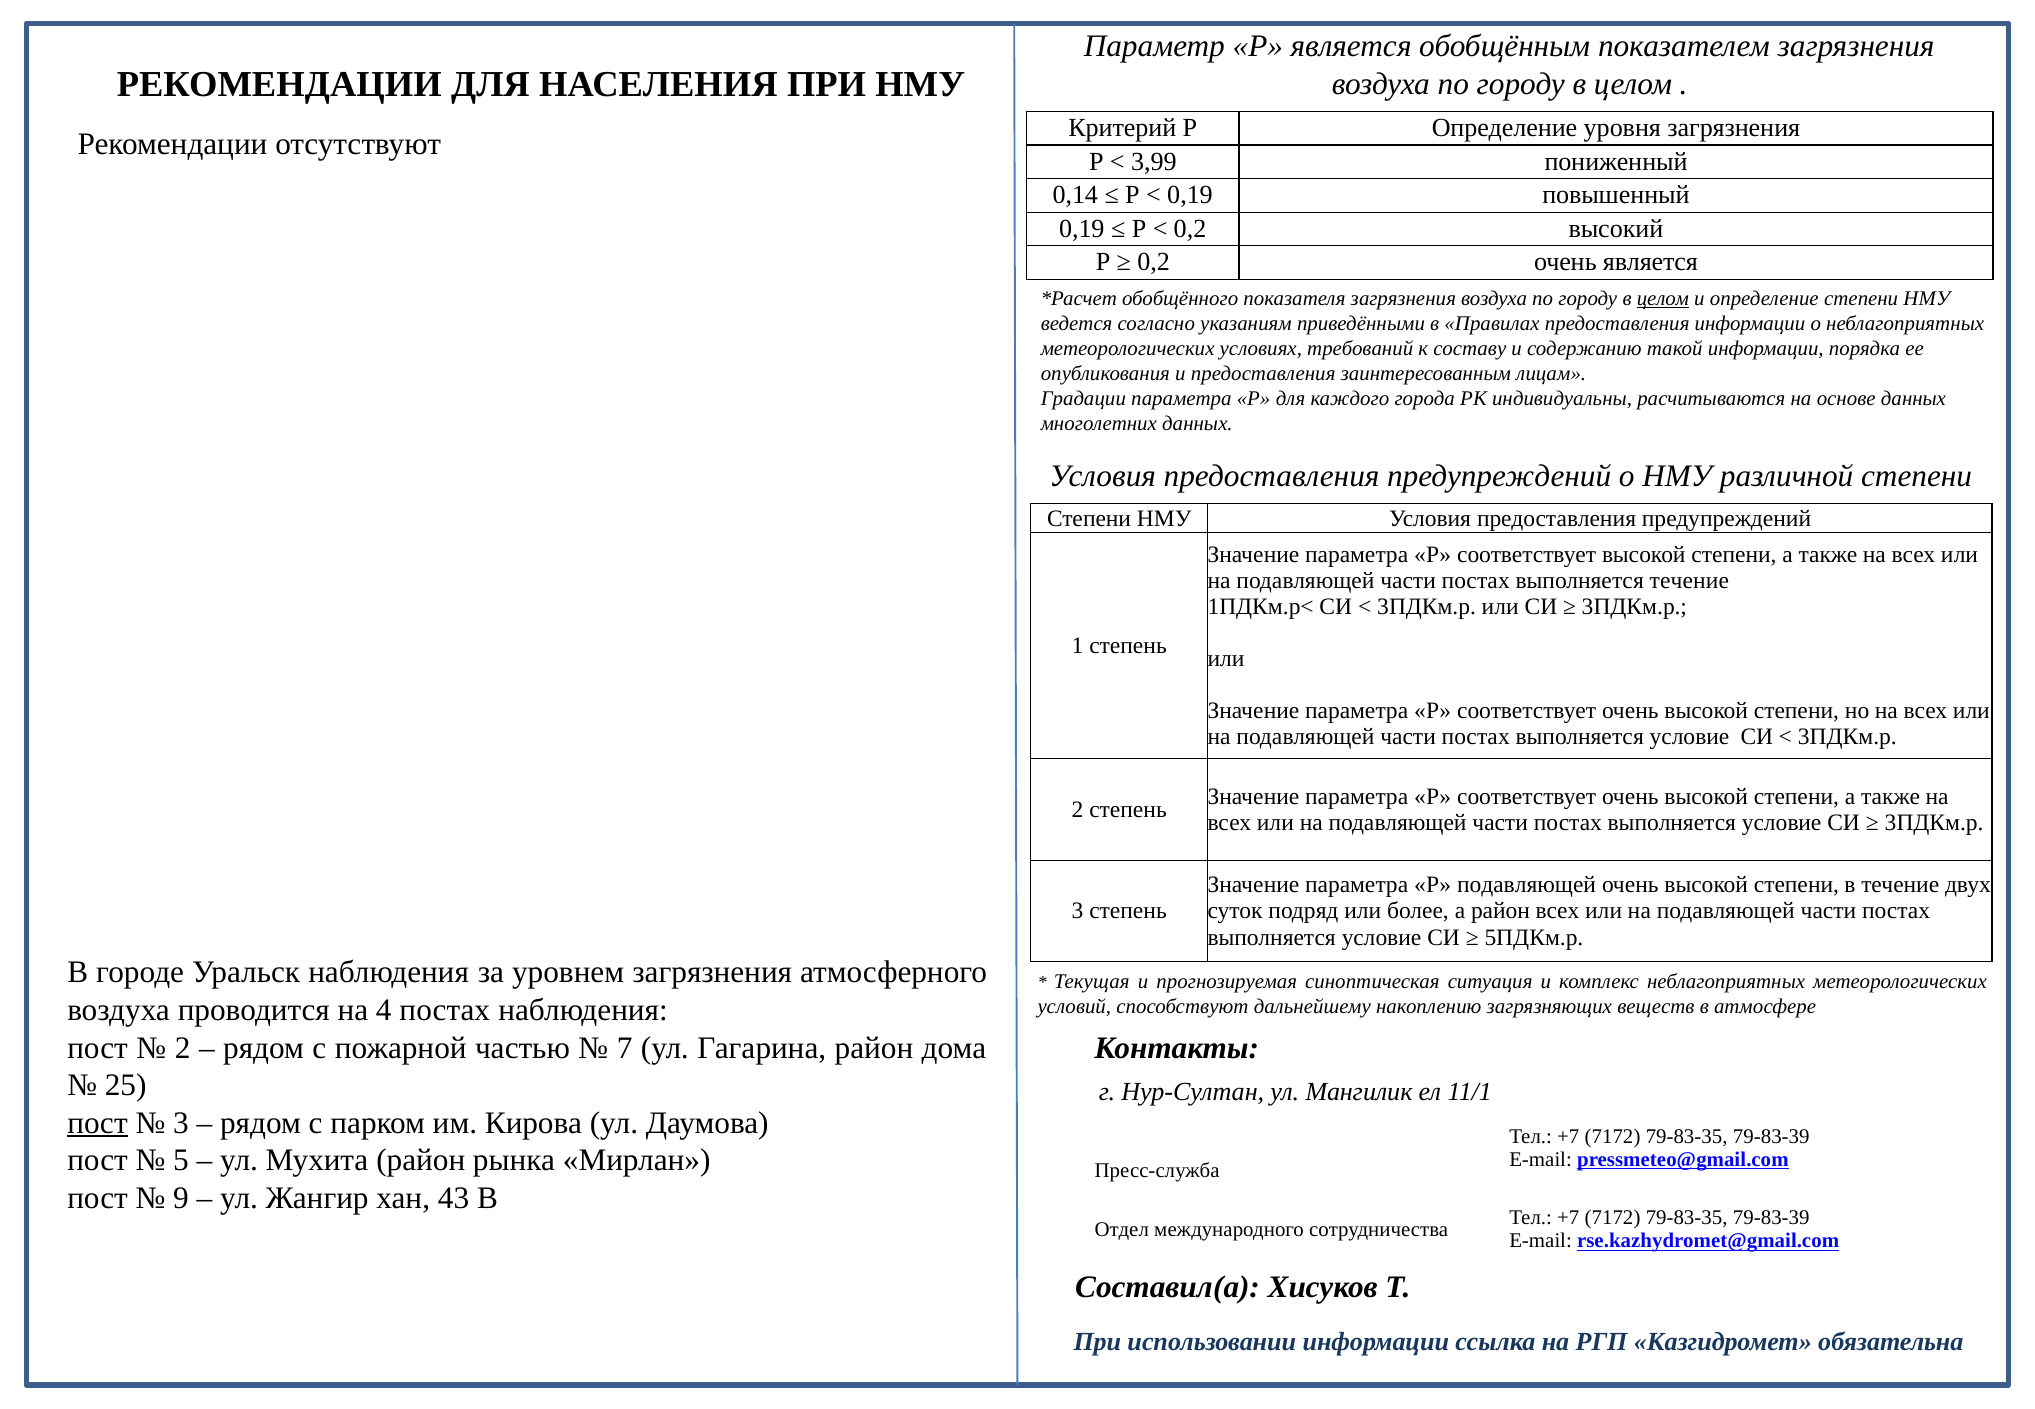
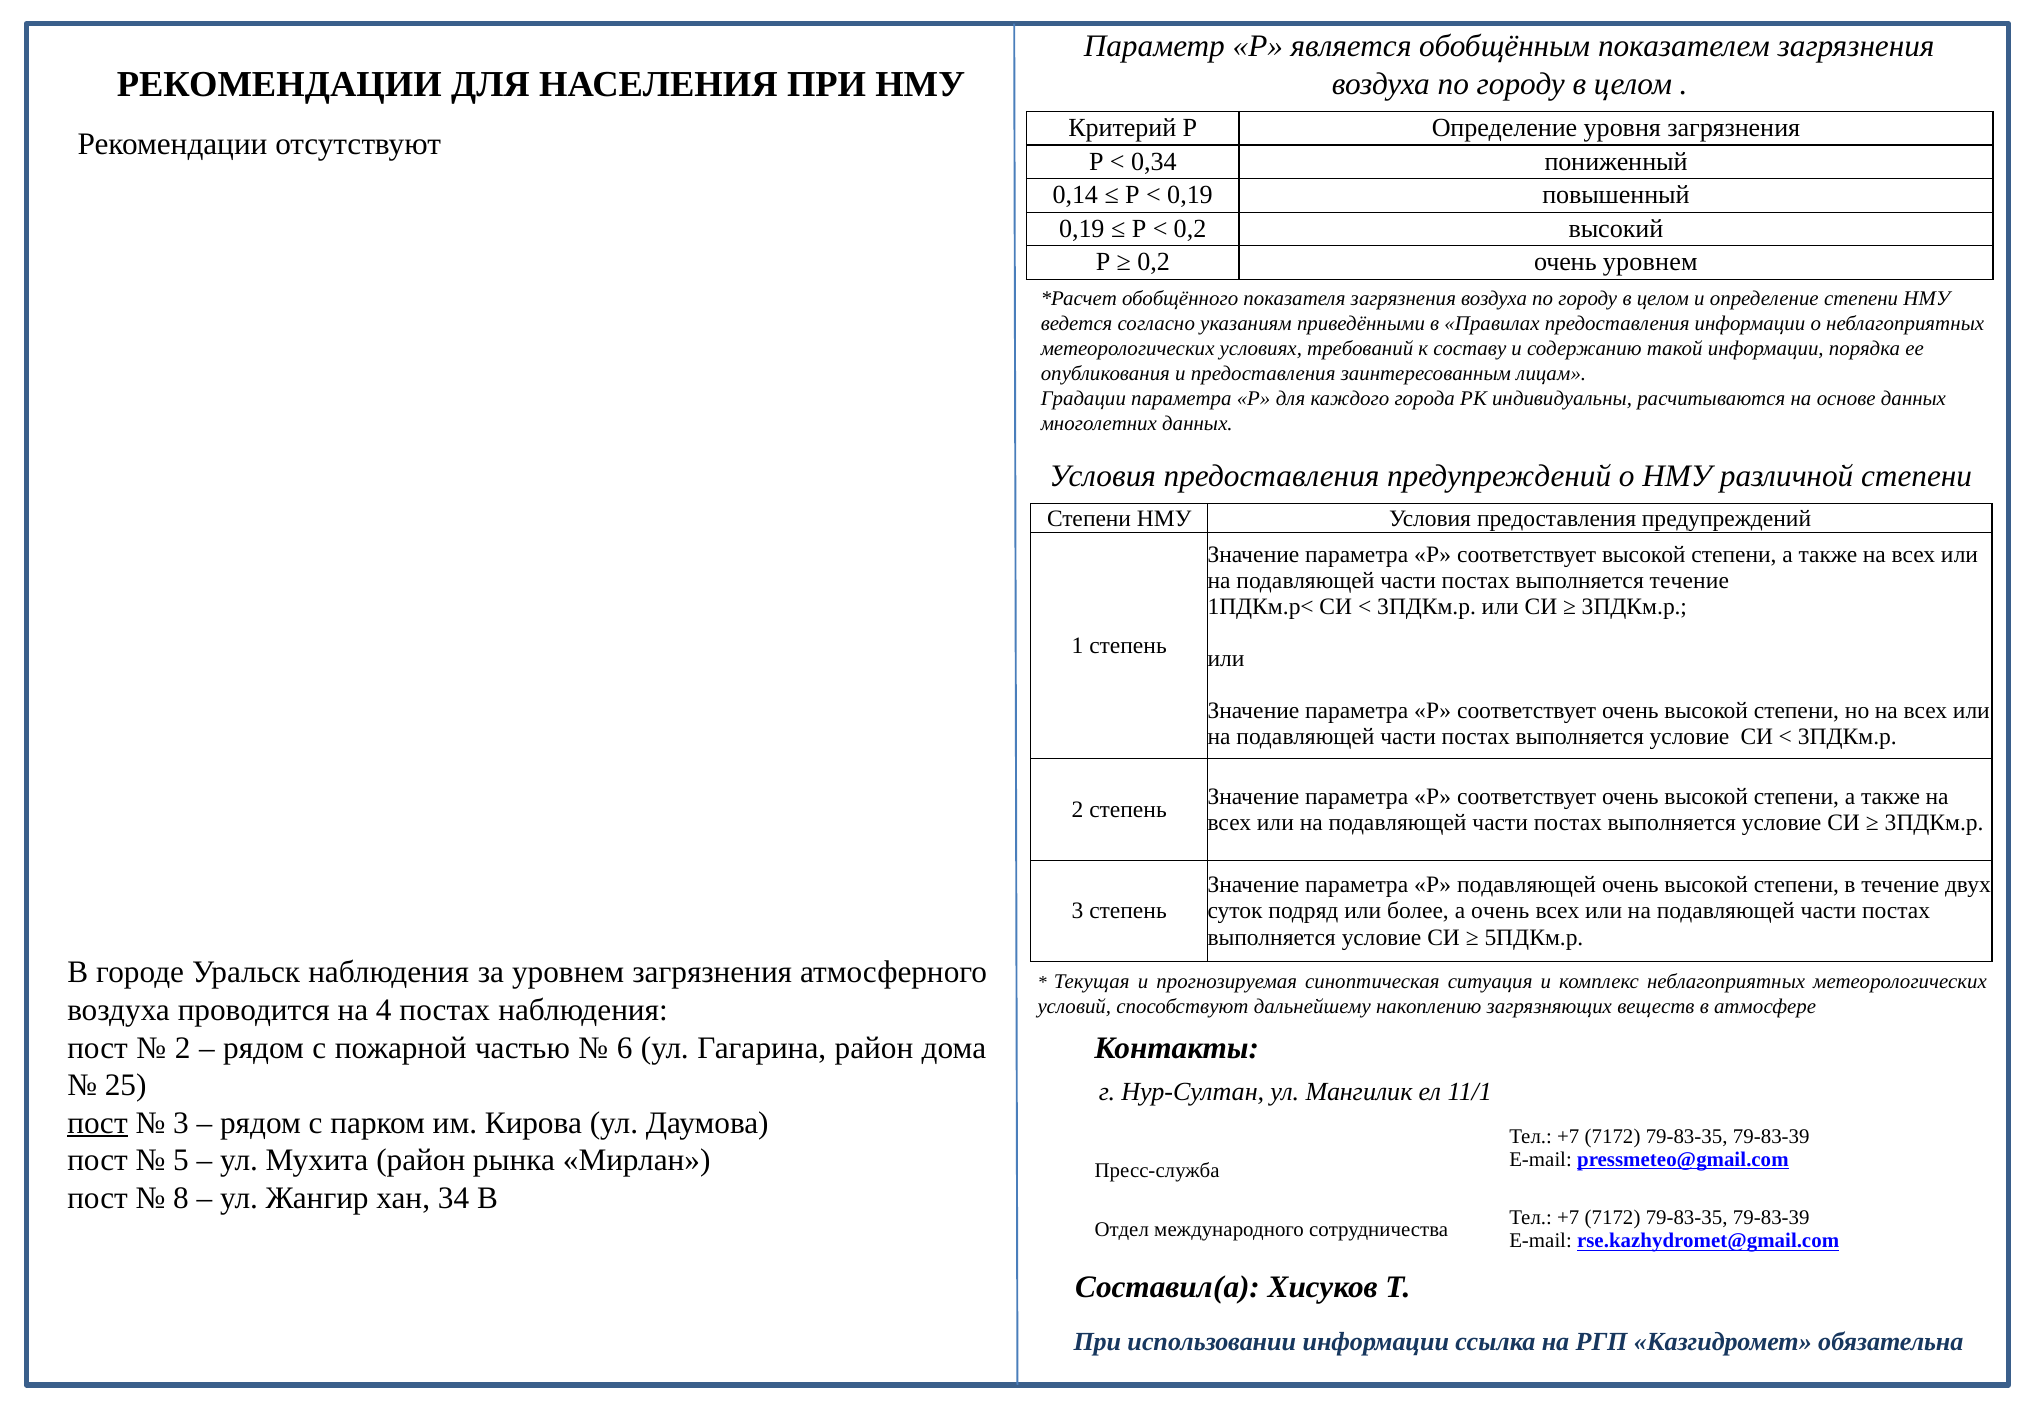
3,99: 3,99 -> 0,34
очень является: является -> уровнем
целом at (1663, 298) underline: present -> none
а район: район -> очень
7: 7 -> 6
9: 9 -> 8
43: 43 -> 34
